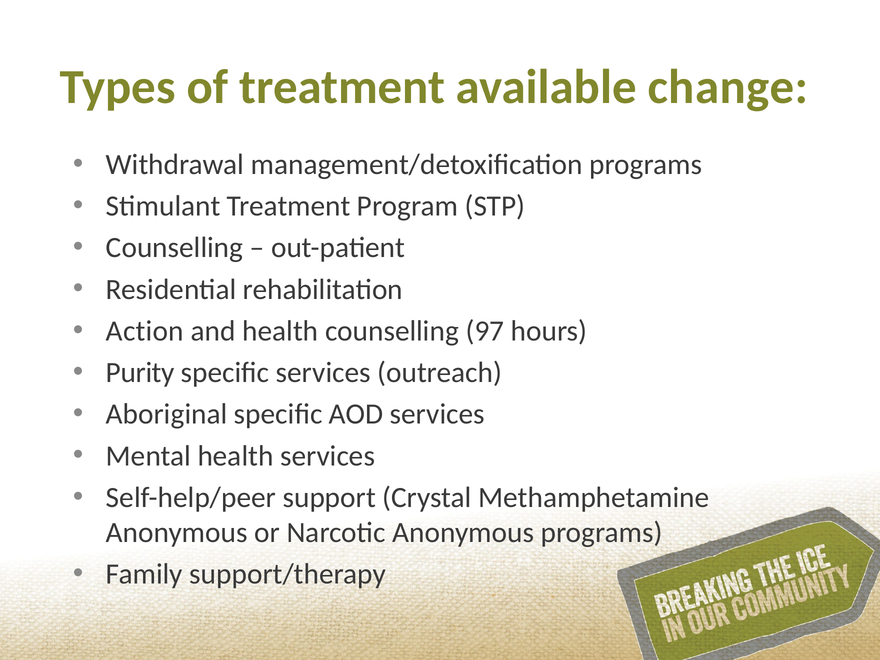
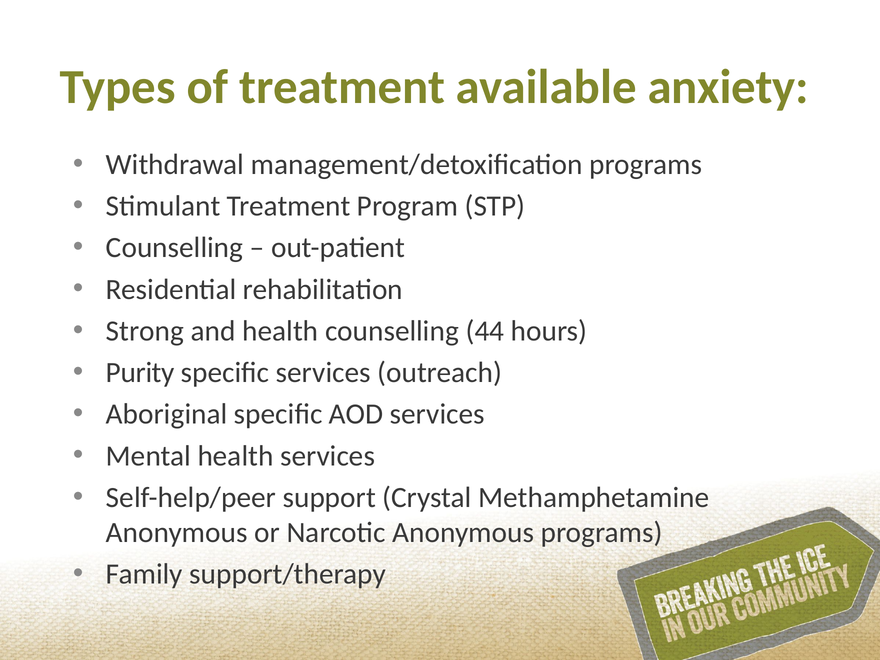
change: change -> anxiety
Action: Action -> Strong
97: 97 -> 44
